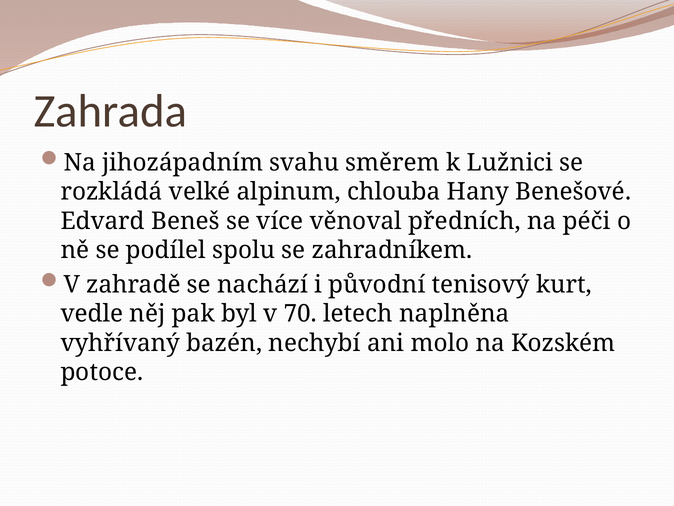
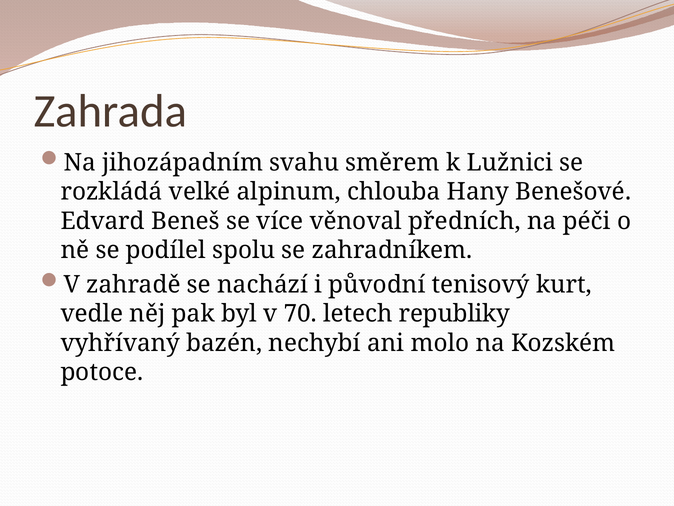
naplněna: naplněna -> republiky
